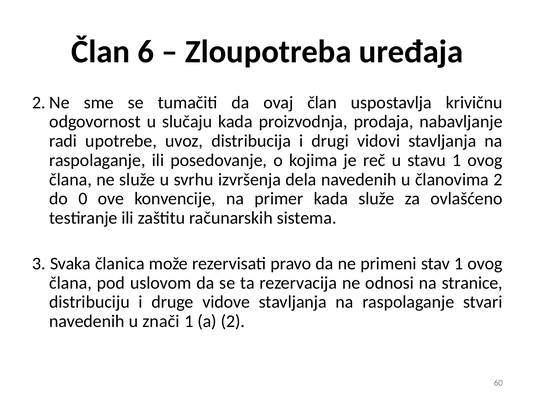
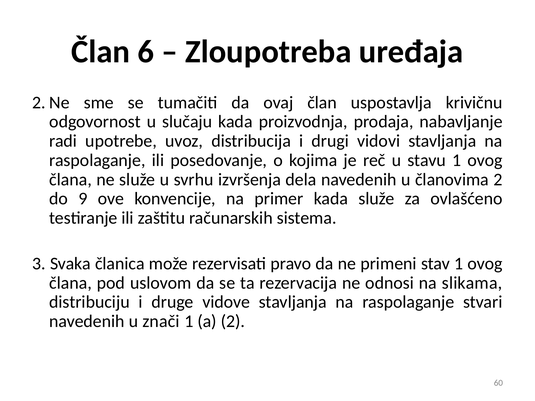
0: 0 -> 9
stranice: stranice -> slikama
